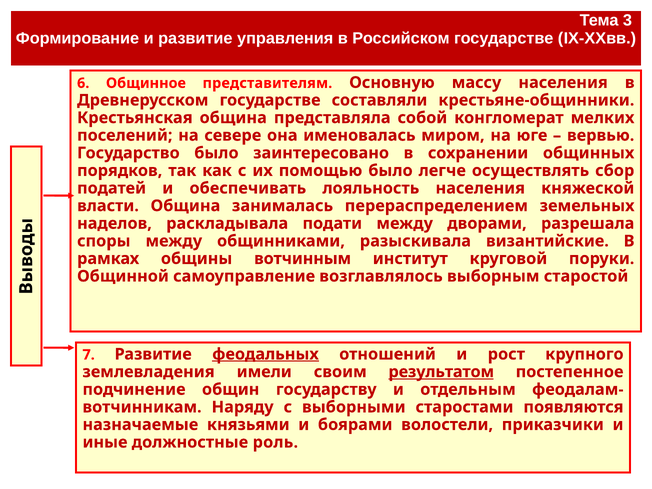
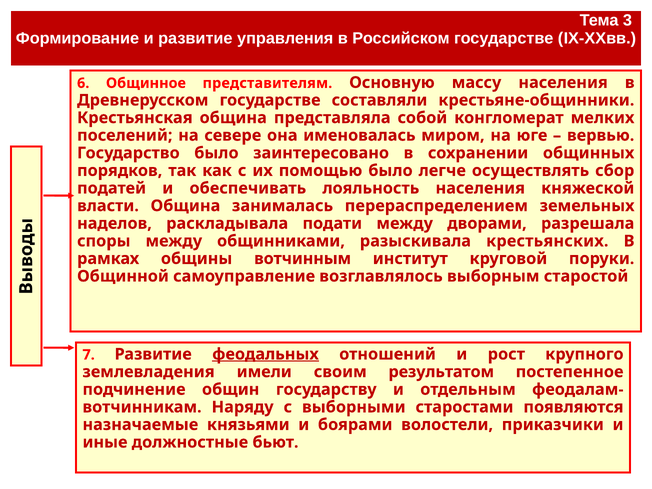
византийские: византийские -> крестьянских
результатом underline: present -> none
роль: роль -> бьют
